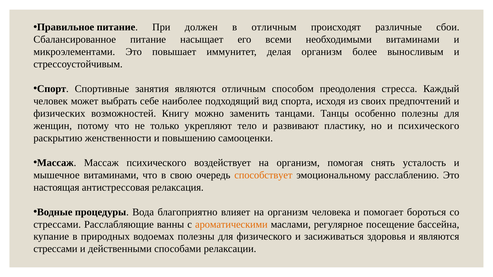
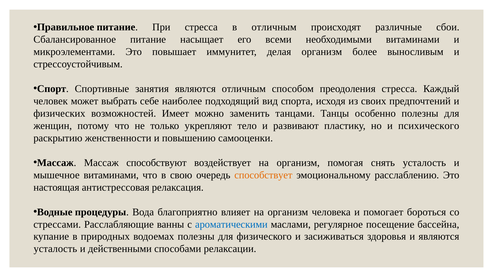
При должен: должен -> стресса
Книгу: Книгу -> Имеет
Массаж психического: психического -> способствуют
ароматическими colour: orange -> blue
стрессами at (55, 249): стрессами -> усталость
